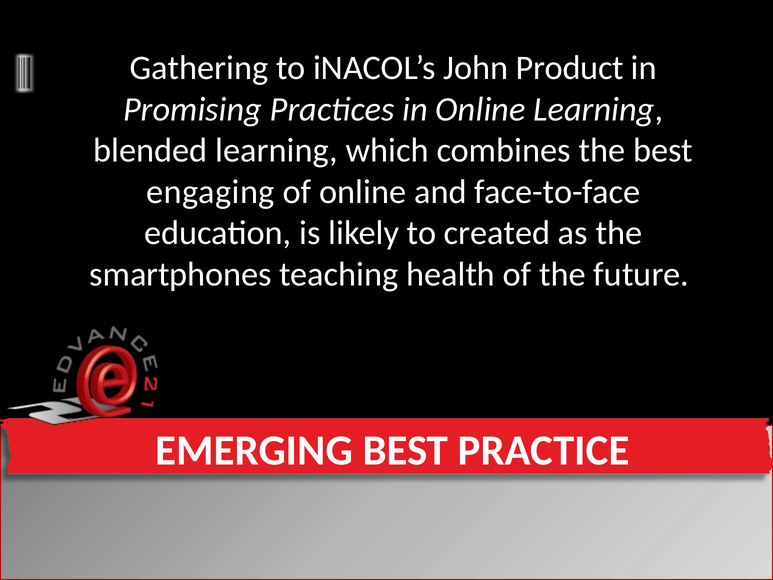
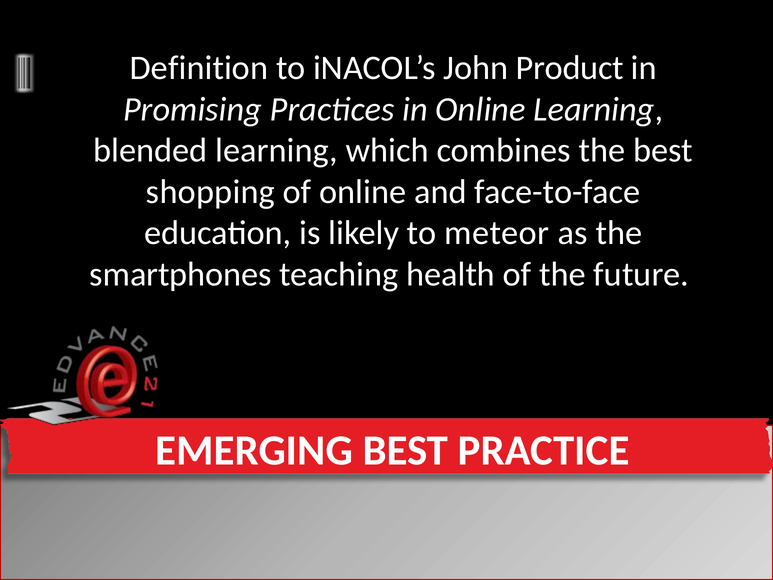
Gathering: Gathering -> Definition
engaging: engaging -> shopping
created: created -> meteor
